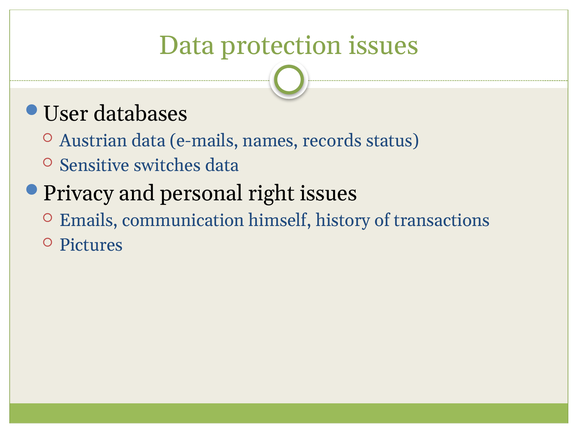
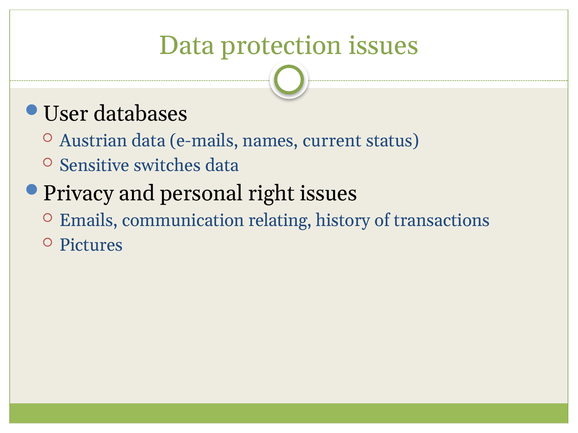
records: records -> current
himself: himself -> relating
